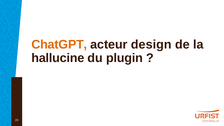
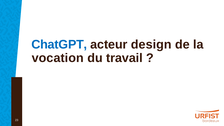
ChatGPT colour: orange -> blue
hallucine: hallucine -> vocation
plugin: plugin -> travail
